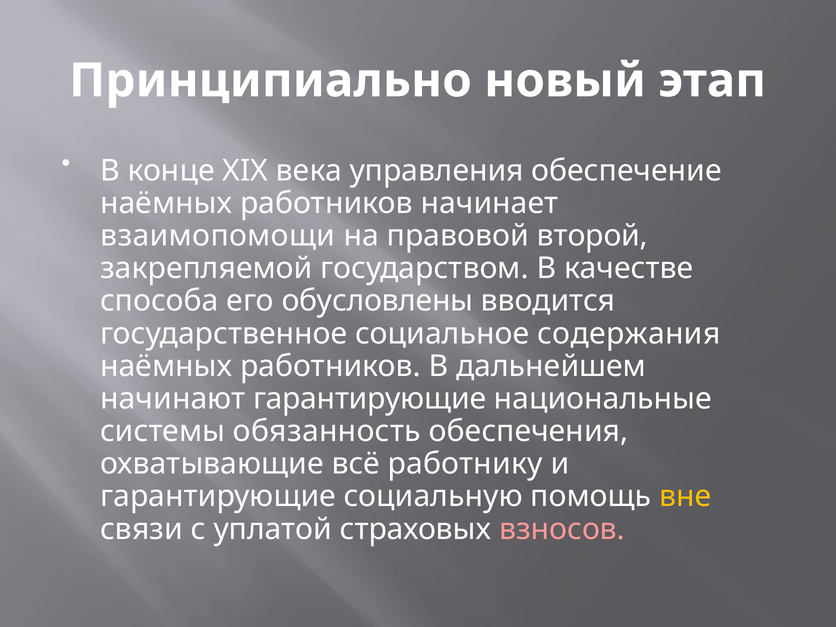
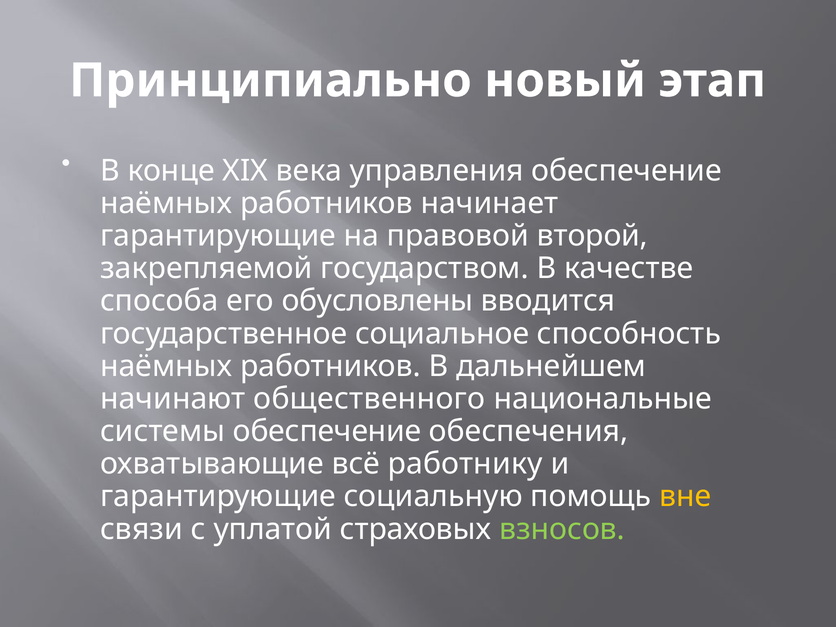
взаимопомощи at (218, 236): взаимопомощи -> гарантирующие
содержания: содержания -> способность
начинают гарантирующие: гарантирующие -> общественного
системы обязанность: обязанность -> обеспечение
взносов colour: pink -> light green
